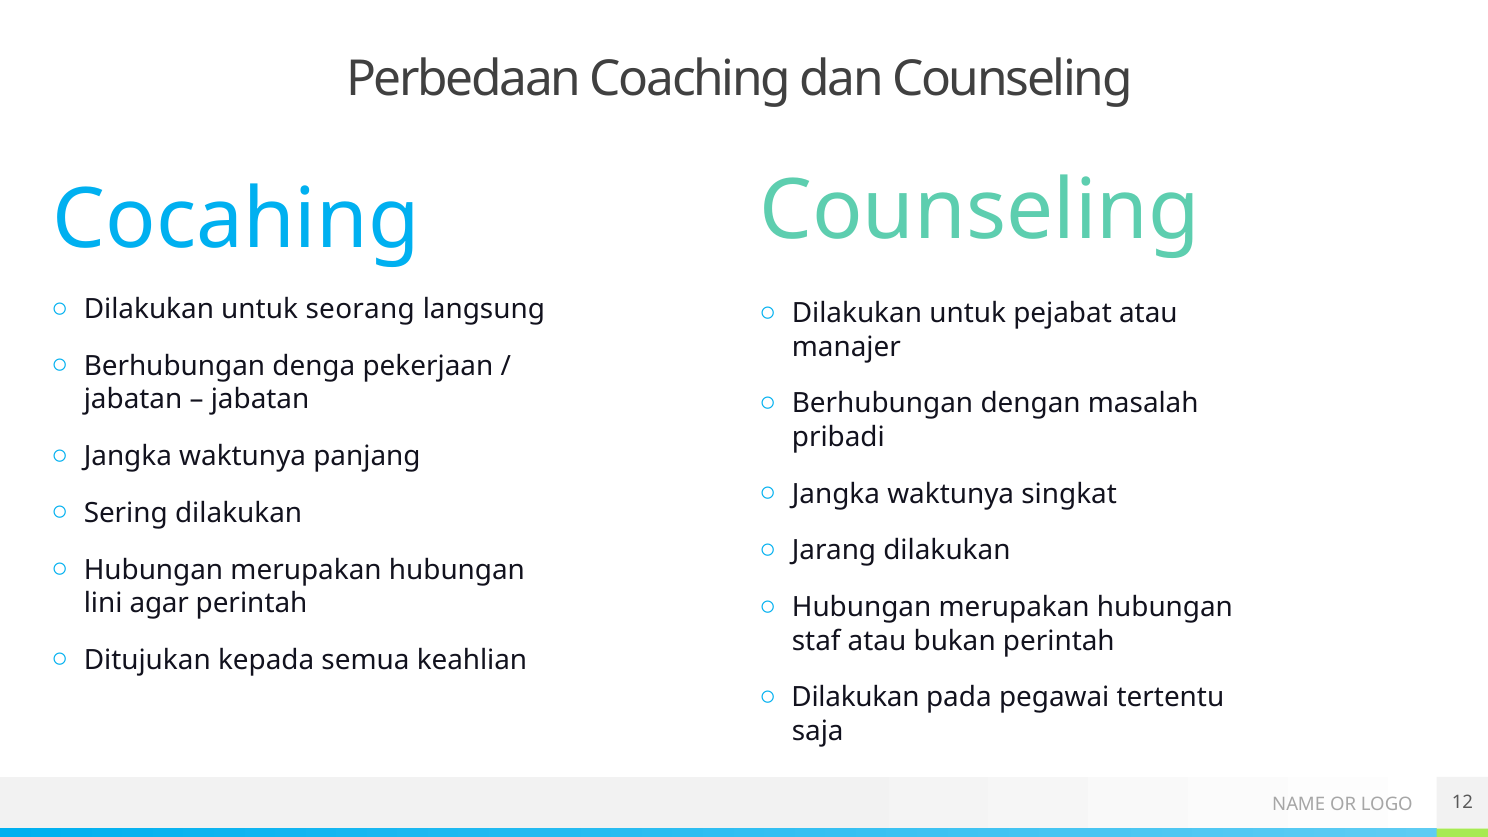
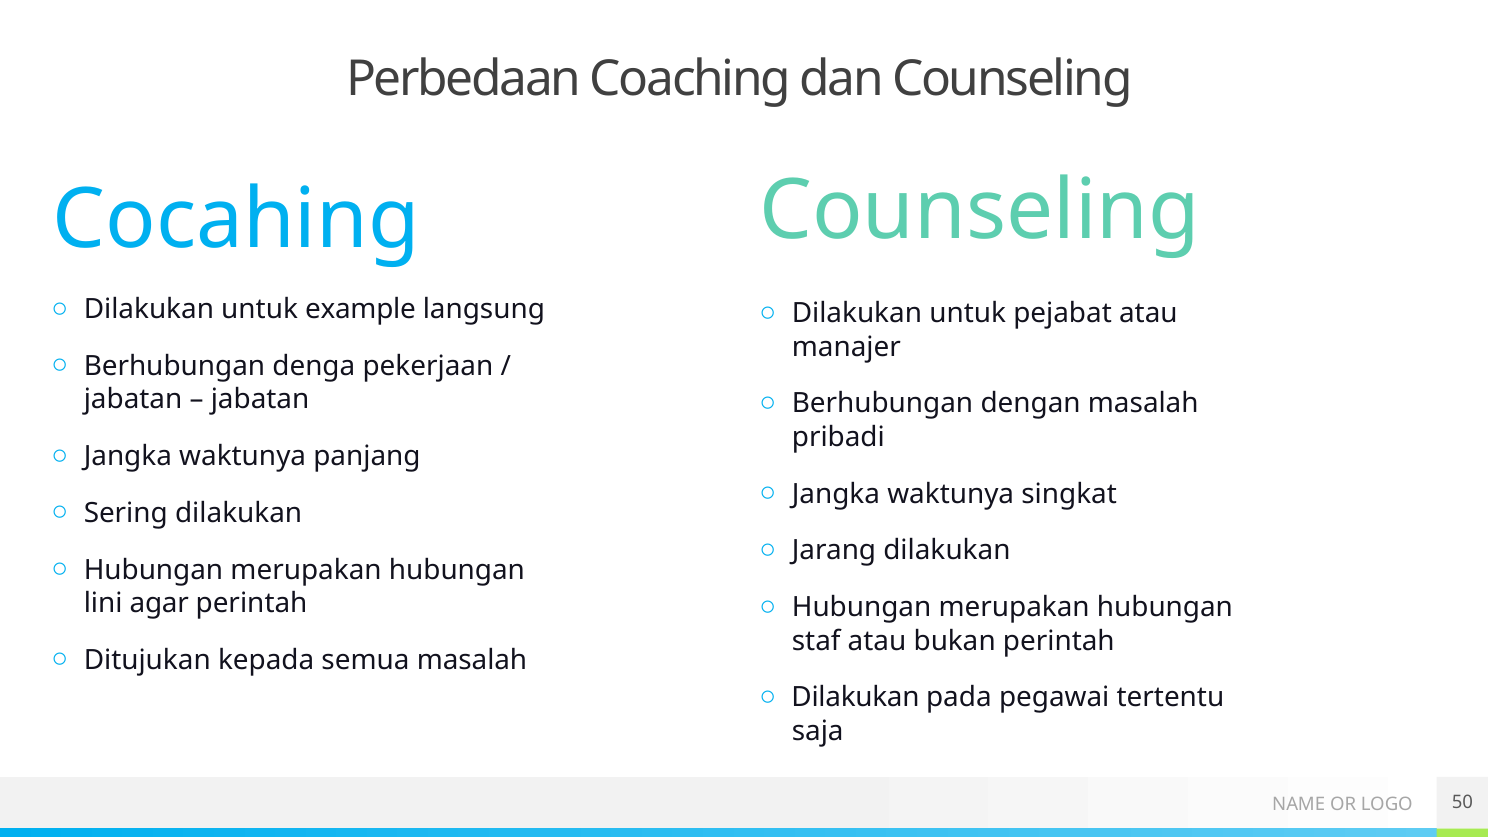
seorang: seorang -> example
semua keahlian: keahlian -> masalah
12: 12 -> 50
